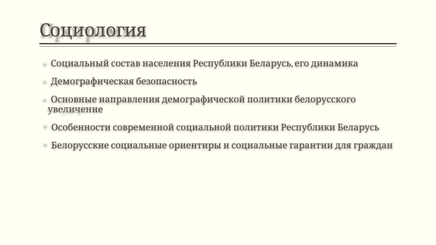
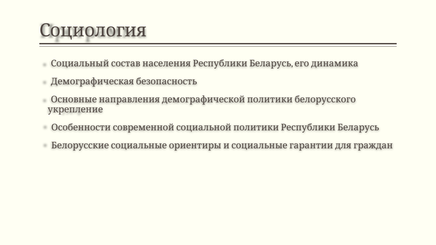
увеличение: увеличение -> укрепление
